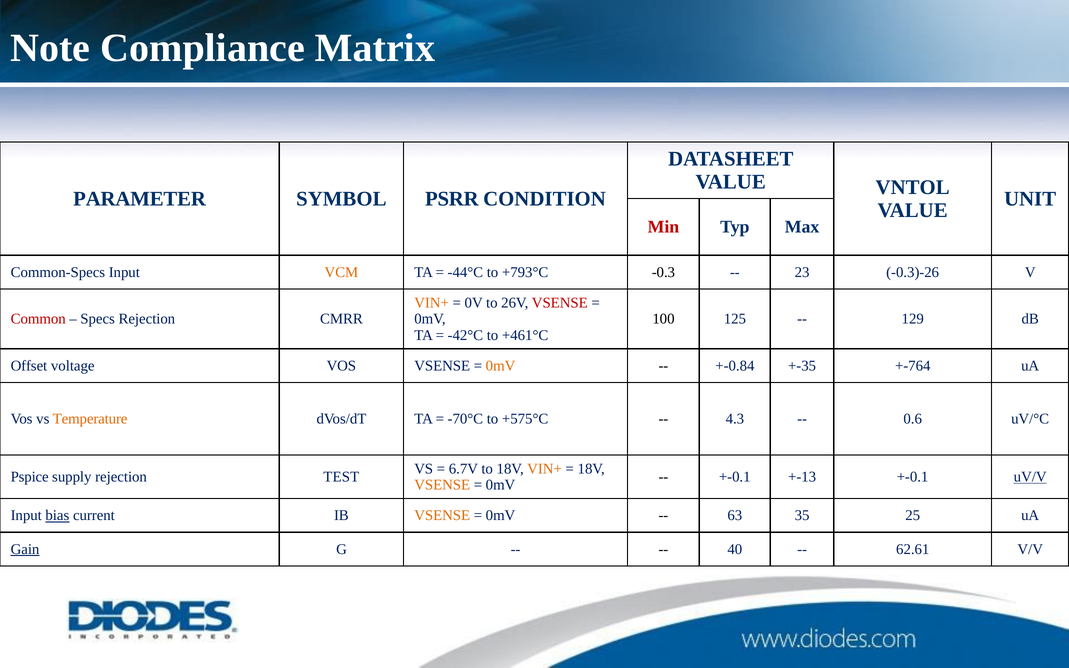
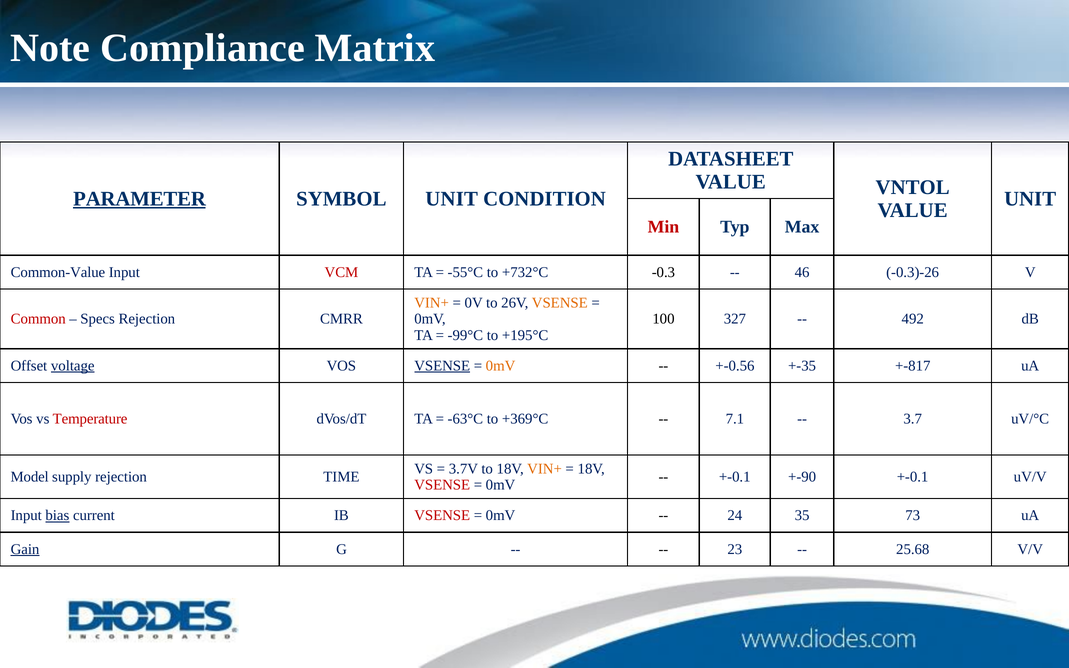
PARAMETER underline: none -> present
SYMBOL PSRR: PSRR -> UNIT
Common-Specs: Common-Specs -> Common-Value
VCM colour: orange -> red
-44°C: -44°C -> -55°C
+793°C: +793°C -> +732°C
23: 23 -> 46
VSENSE at (560, 303) colour: red -> orange
125: 125 -> 327
129: 129 -> 492
-42°C: -42°C -> -99°C
+461°C: +461°C -> +195°C
voltage underline: none -> present
VSENSE at (442, 366) underline: none -> present
+-0.84: +-0.84 -> +-0.56
+-764: +-764 -> +-817
Temperature colour: orange -> red
-70°C: -70°C -> -63°C
+575°C: +575°C -> +369°C
4.3: 4.3 -> 7.1
0.6: 0.6 -> 3.7
6.7V: 6.7V -> 3.7V
Pspice: Pspice -> Model
TEST: TEST -> TIME
+-13: +-13 -> +-90
uV/V underline: present -> none
VSENSE at (442, 485) colour: orange -> red
VSENSE at (442, 516) colour: orange -> red
63: 63 -> 24
25: 25 -> 73
40: 40 -> 23
62.61: 62.61 -> 25.68
